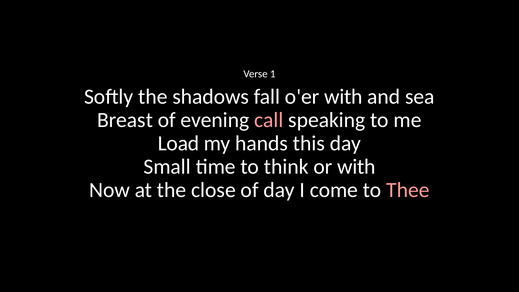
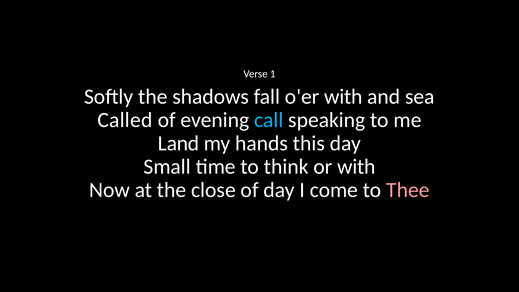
Breast: Breast -> Called
call colour: pink -> light blue
Load: Load -> Land
